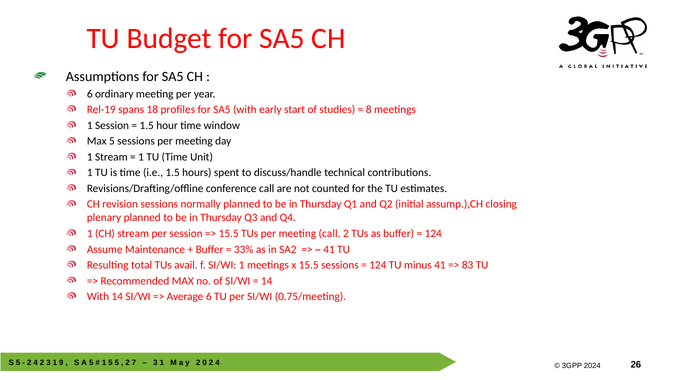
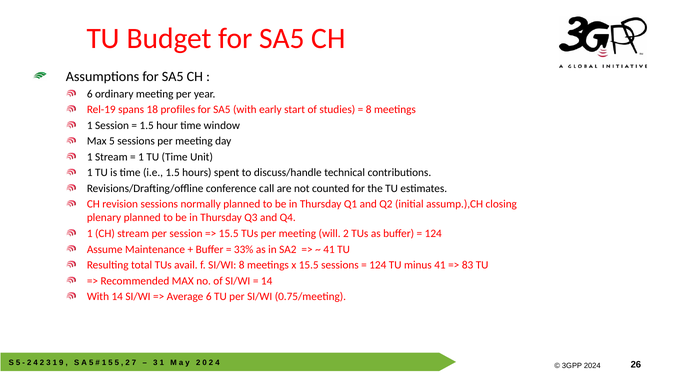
meeting call: call -> will
SI/WI 1: 1 -> 8
